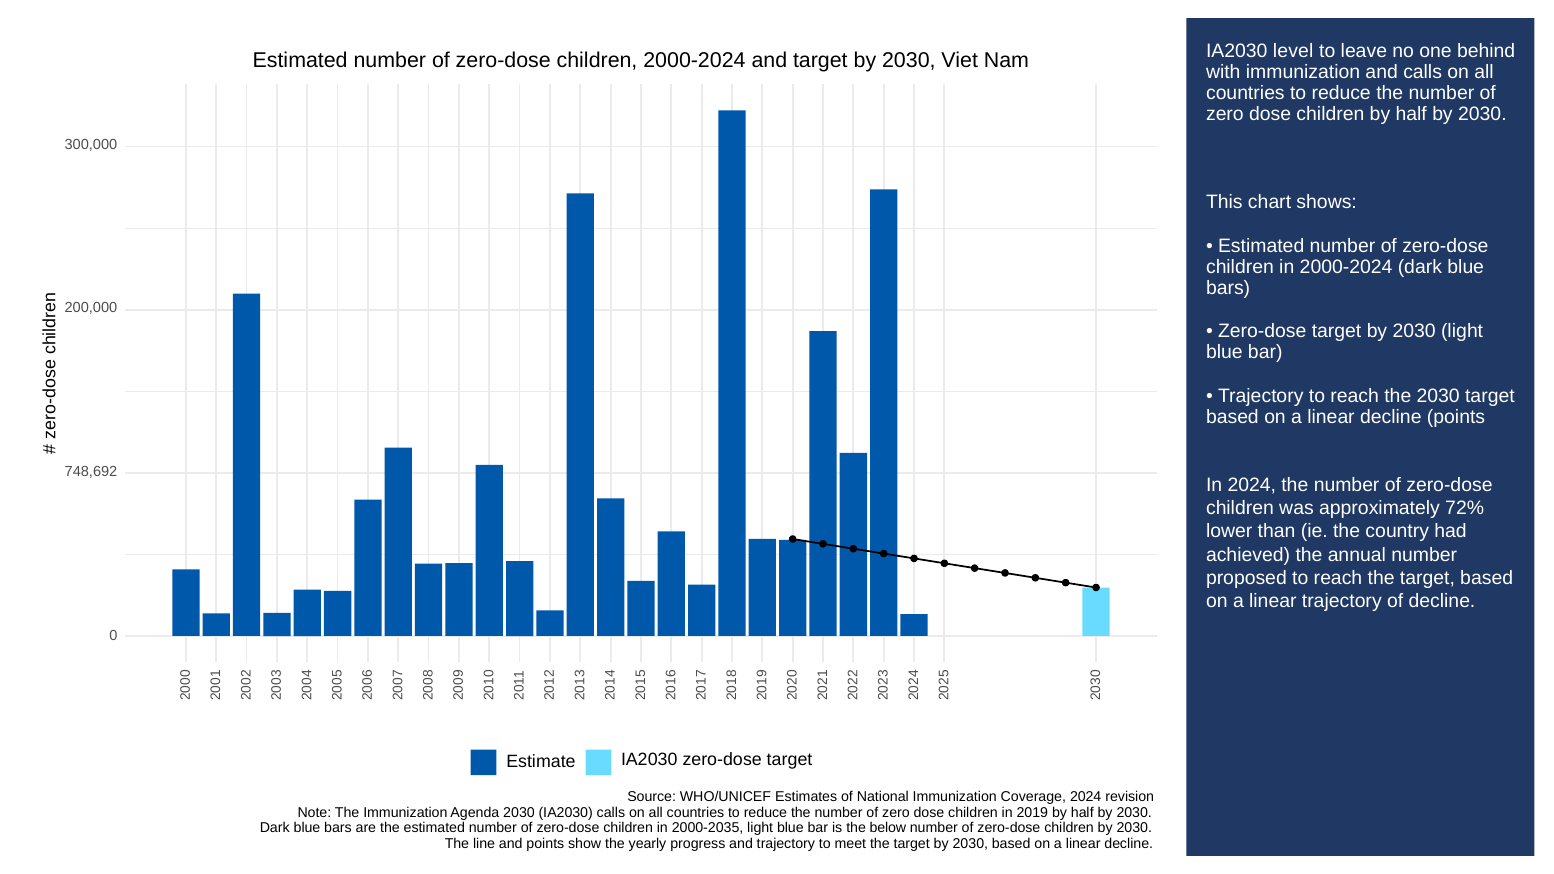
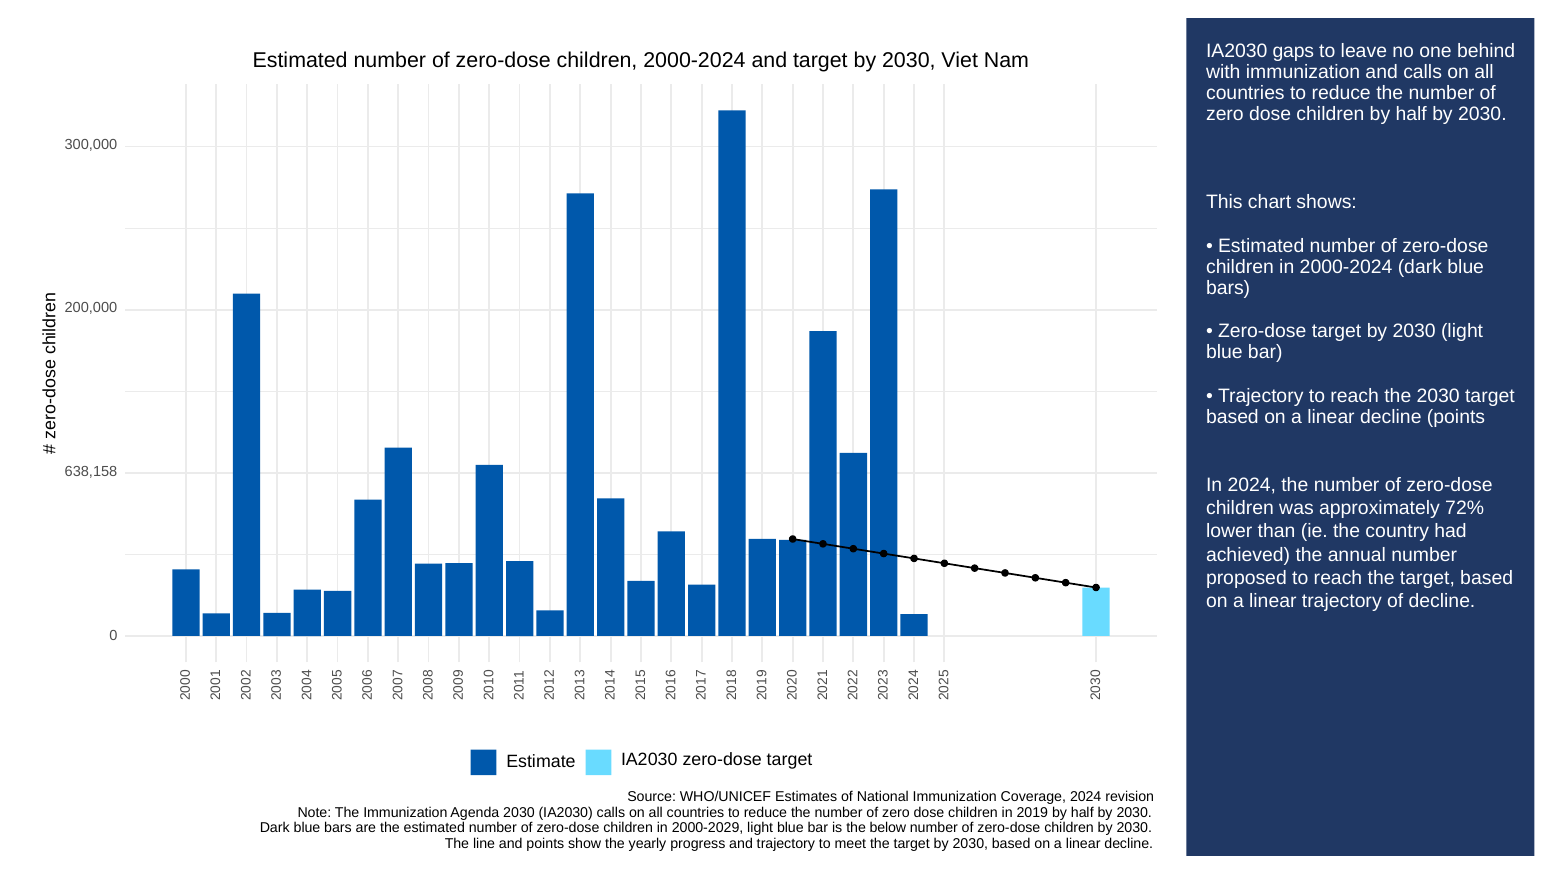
level: level -> gaps
748,692: 748,692 -> 638,158
2000-2035: 2000-2035 -> 2000-2029
